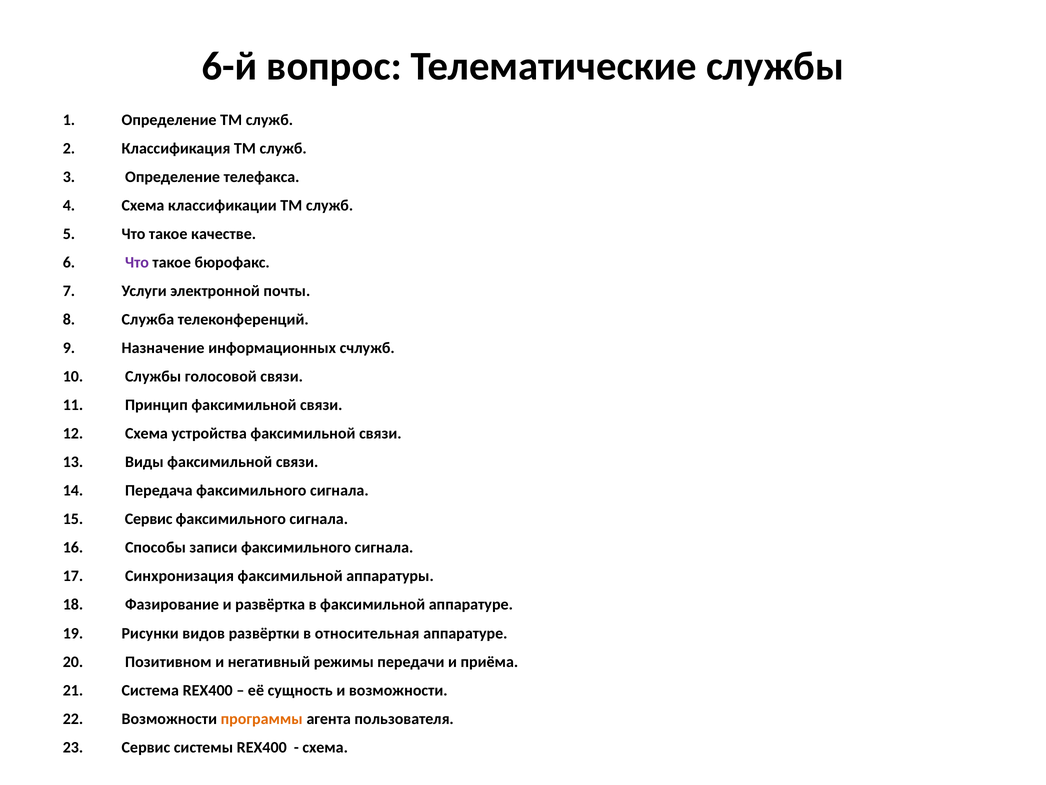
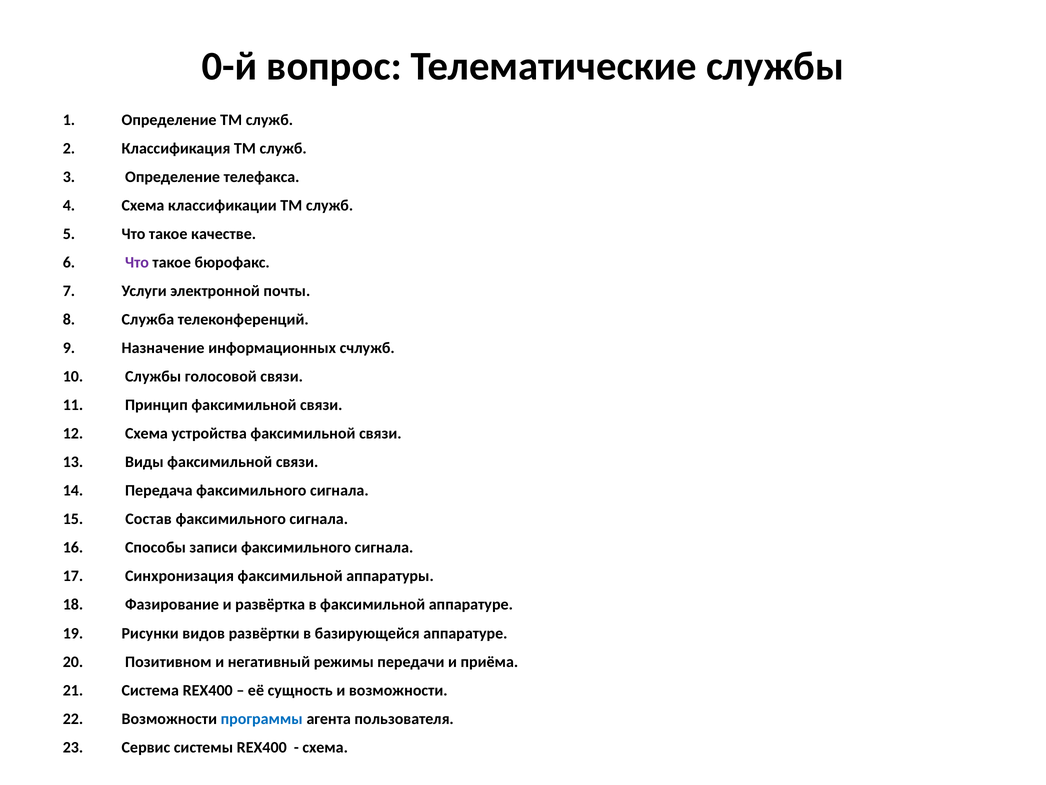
6-й: 6-й -> 0-й
Сервис at (149, 519): Сервис -> Состав
относительная: относительная -> базирующейся
программы colour: orange -> blue
